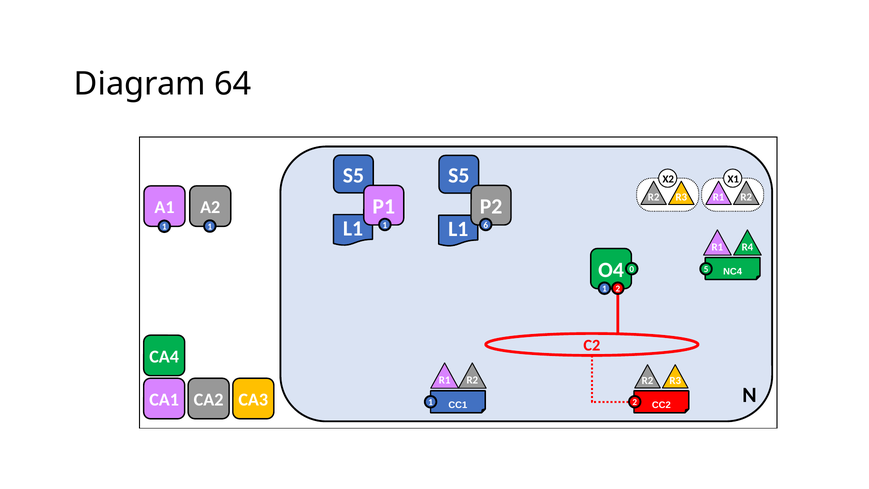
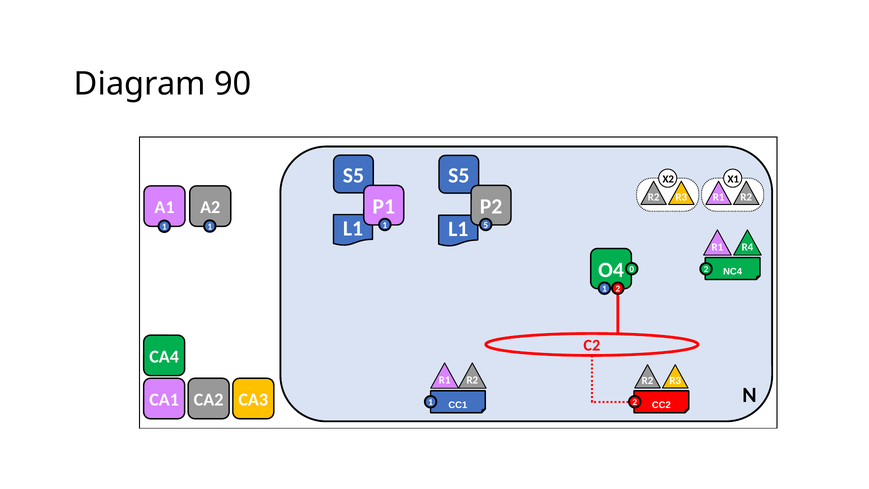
64: 64 -> 90
6: 6 -> 5
0 5: 5 -> 2
